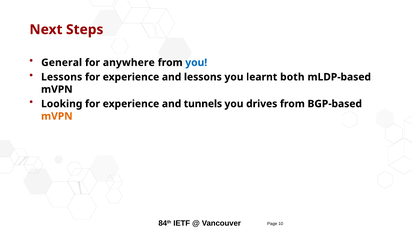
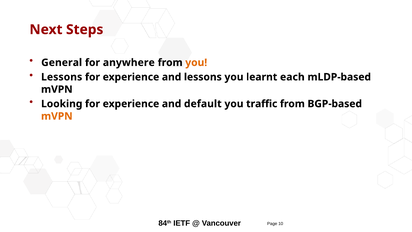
you at (196, 63) colour: blue -> orange
both: both -> each
tunnels: tunnels -> default
drives: drives -> traffic
